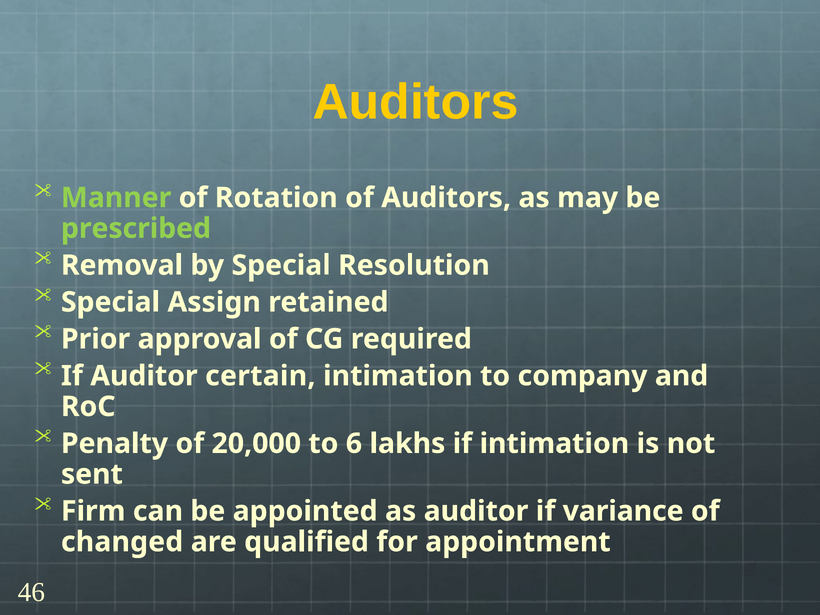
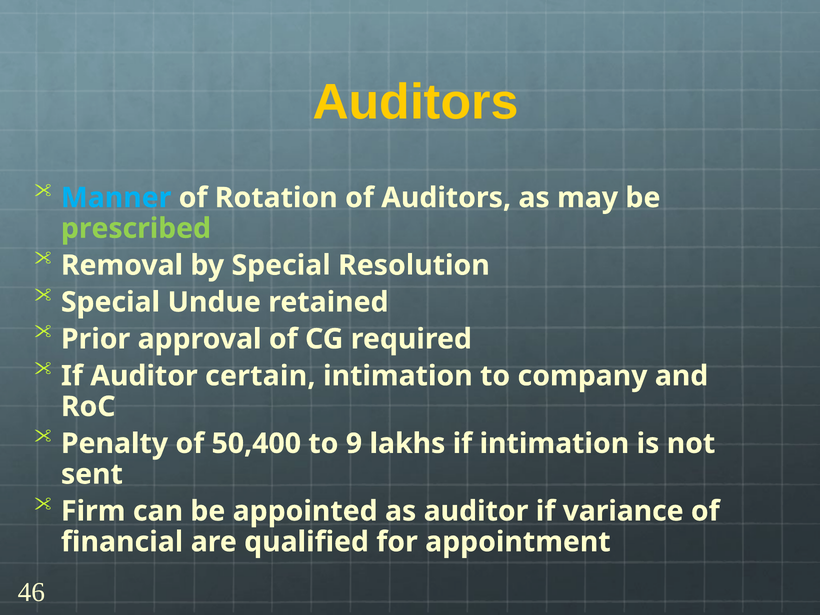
Manner colour: light green -> light blue
Assign: Assign -> Undue
20,000: 20,000 -> 50,400
6: 6 -> 9
changed: changed -> financial
